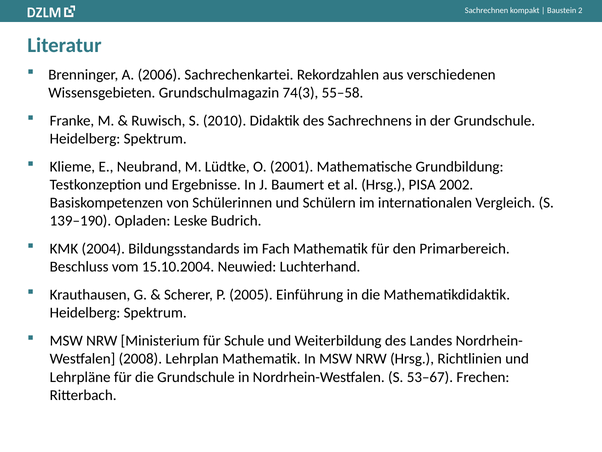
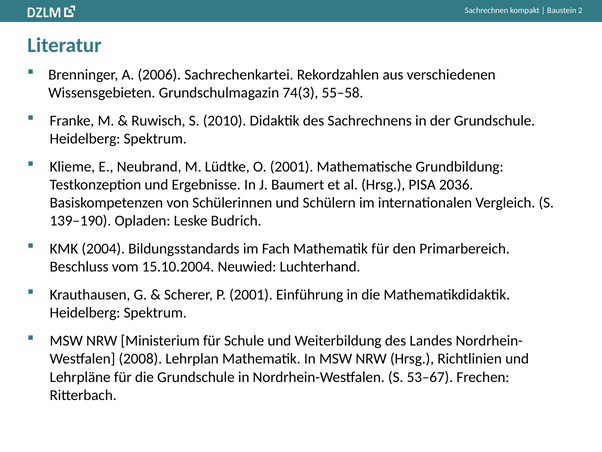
2002: 2002 -> 2036
P 2005: 2005 -> 2001
